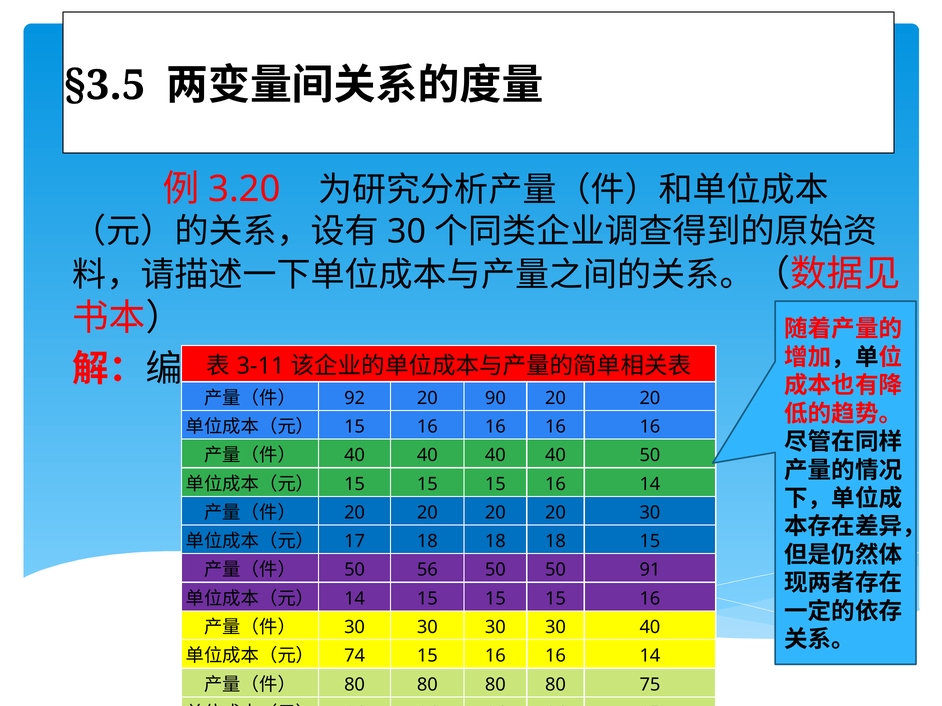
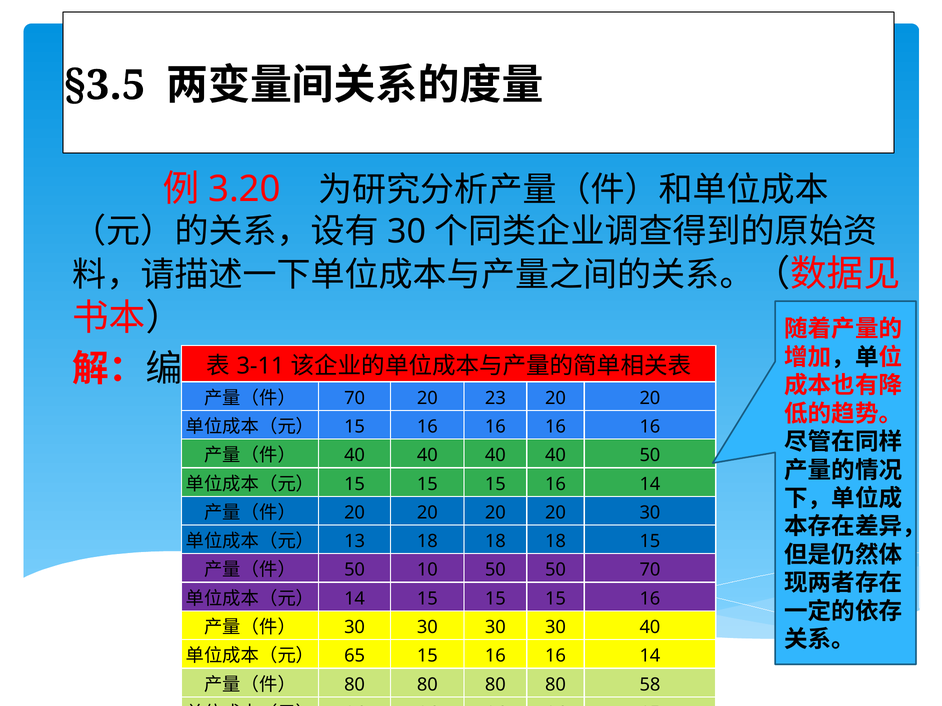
92 at (355, 398): 92 -> 70
90: 90 -> 23
17: 17 -> 13
56: 56 -> 10
50 91: 91 -> 70
74: 74 -> 65
75: 75 -> 58
